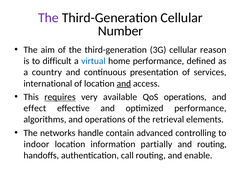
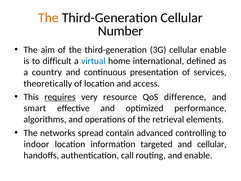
The at (48, 18) colour: purple -> orange
cellular reason: reason -> enable
home performance: performance -> international
international: international -> theoretically
and at (124, 83) underline: present -> none
available: available -> resource
QoS operations: operations -> difference
effect: effect -> smart
handle: handle -> spread
partially: partially -> targeted
and routing: routing -> cellular
